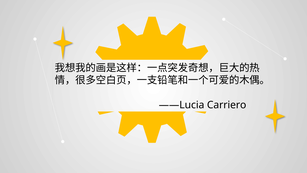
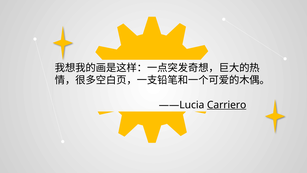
Carriero underline: none -> present
